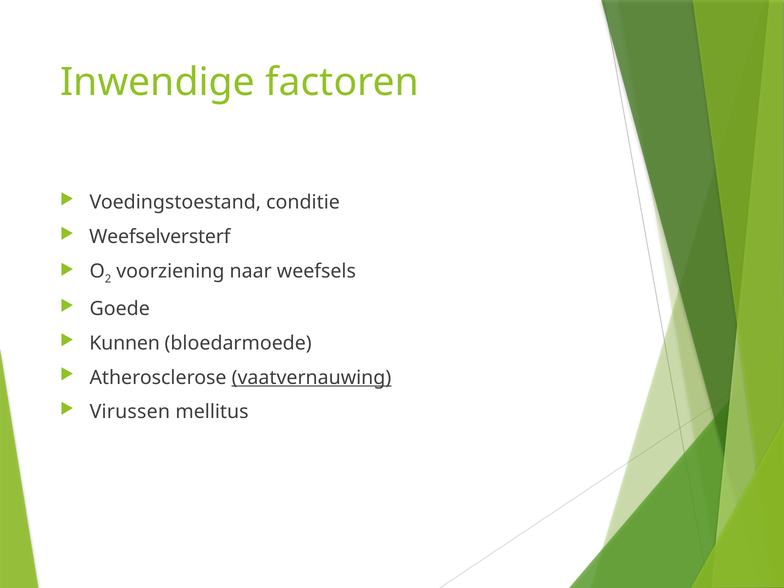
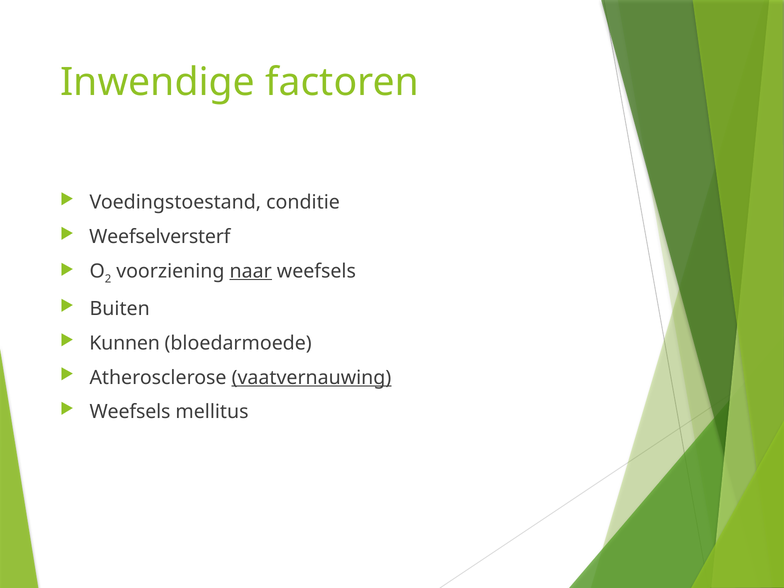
naar underline: none -> present
Goede: Goede -> Buiten
Virussen at (130, 412): Virussen -> Weefsels
